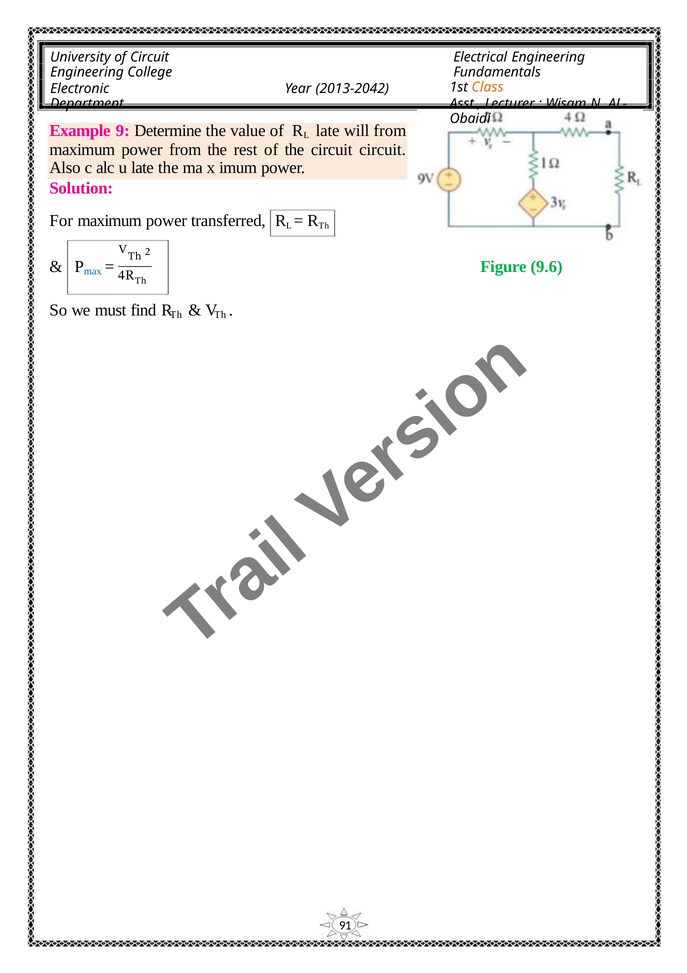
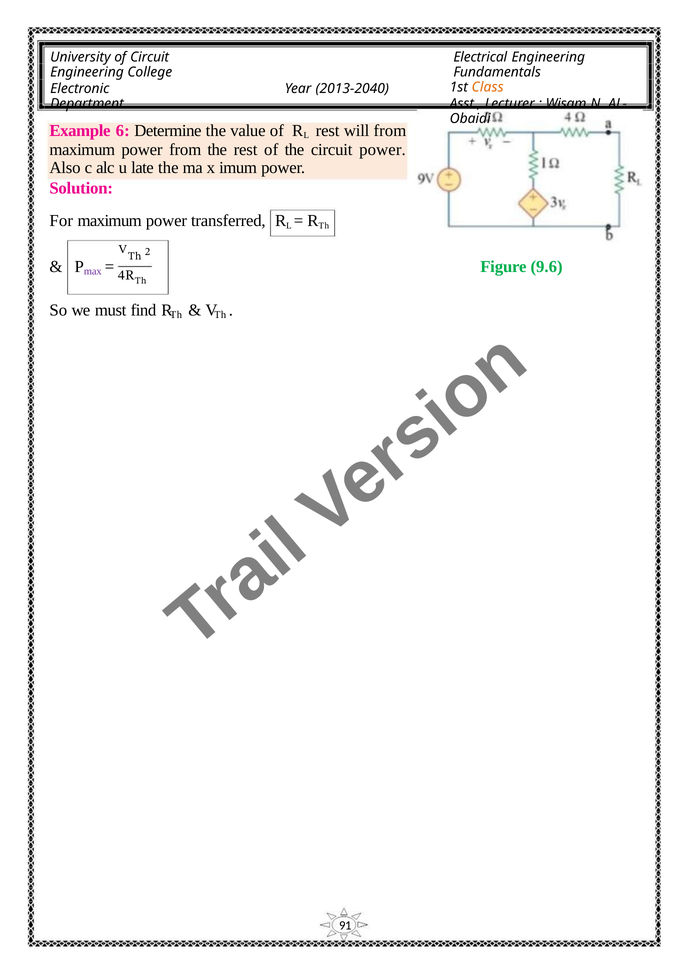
2013-2042: 2013-2042 -> 2013-2040
9: 9 -> 6
late at (328, 130): late -> rest
circuit circuit: circuit -> power
max colour: blue -> purple
